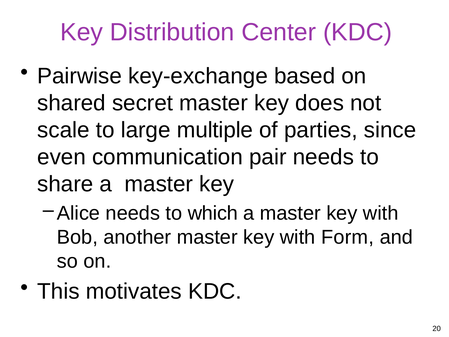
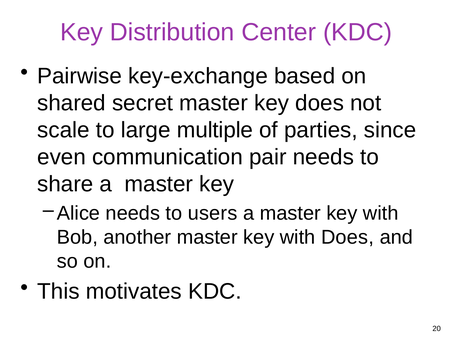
which: which -> users
with Form: Form -> Does
